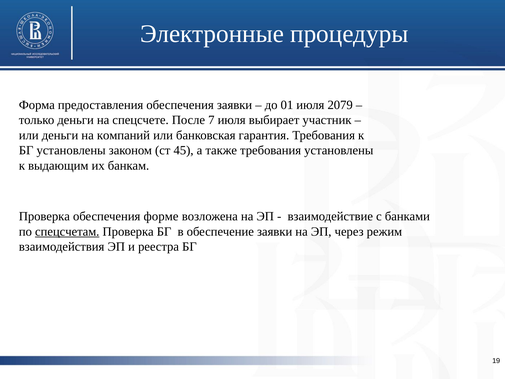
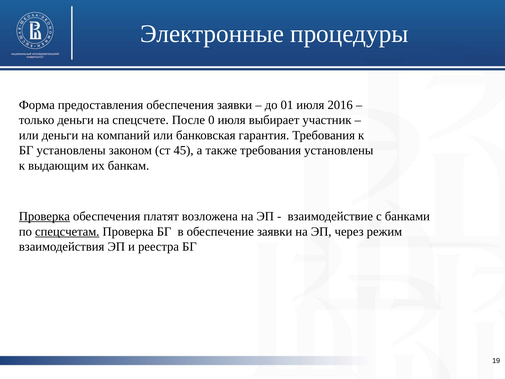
2079: 2079 -> 2016
7: 7 -> 0
Проверка at (44, 216) underline: none -> present
форме: форме -> платят
